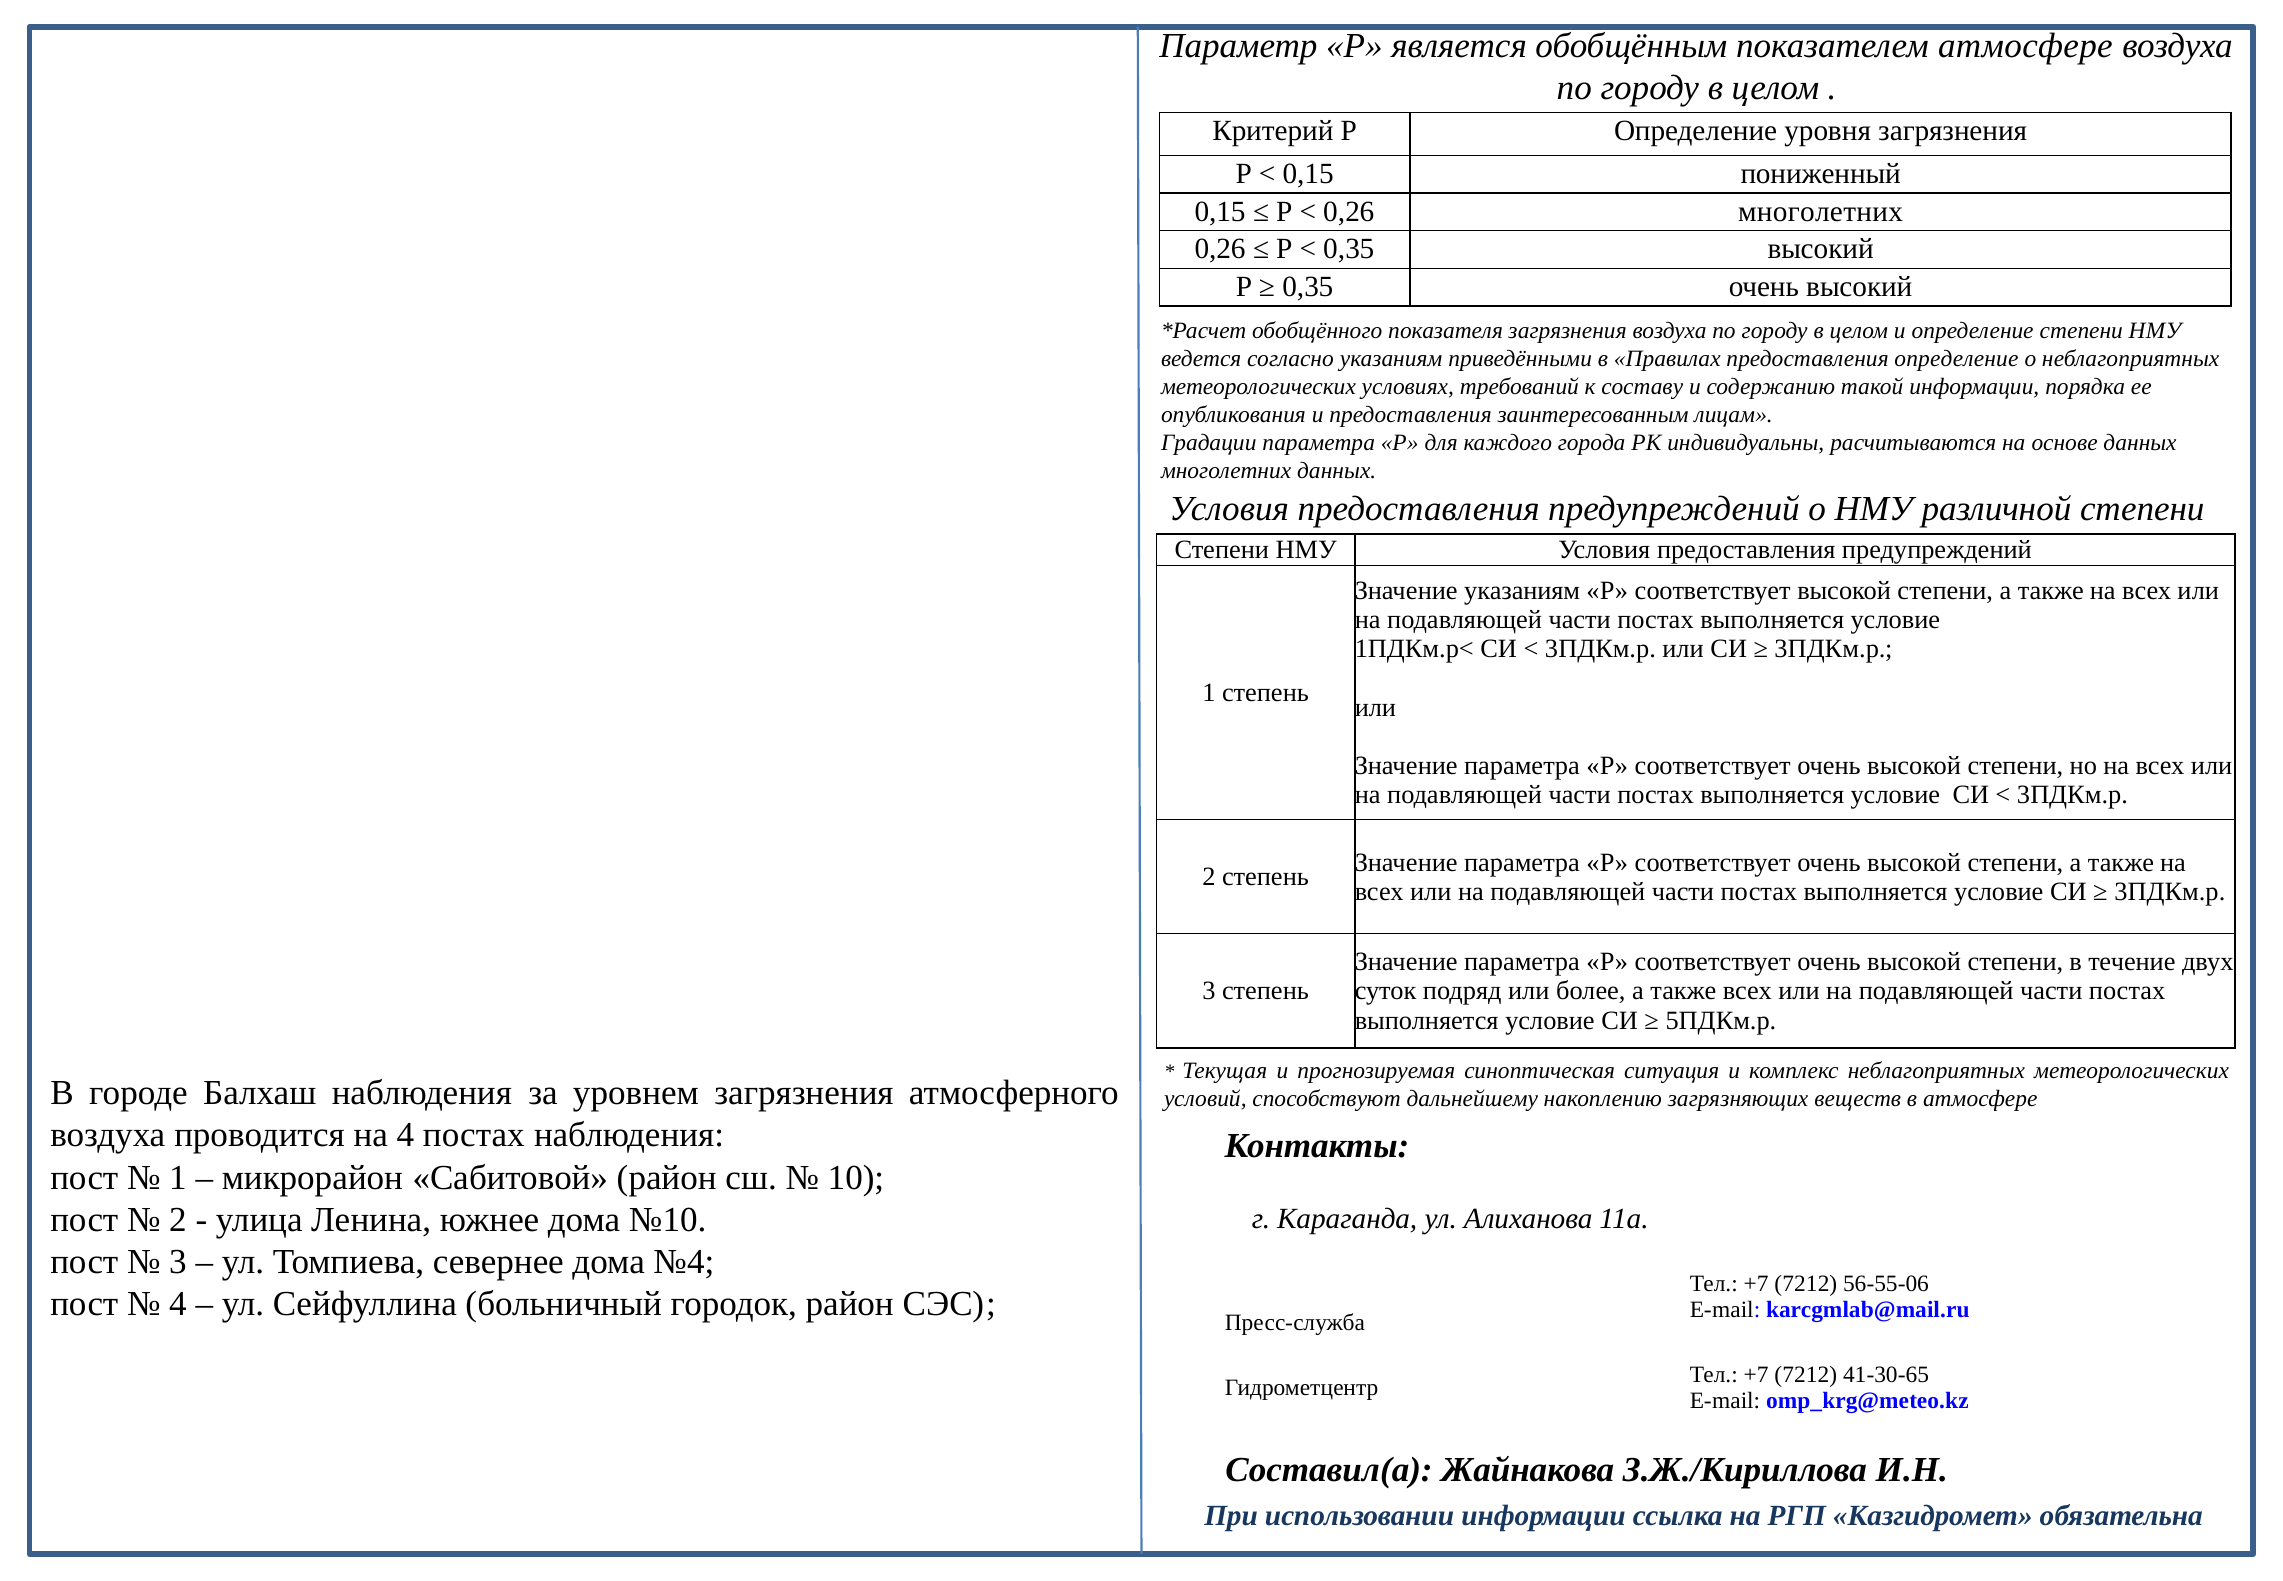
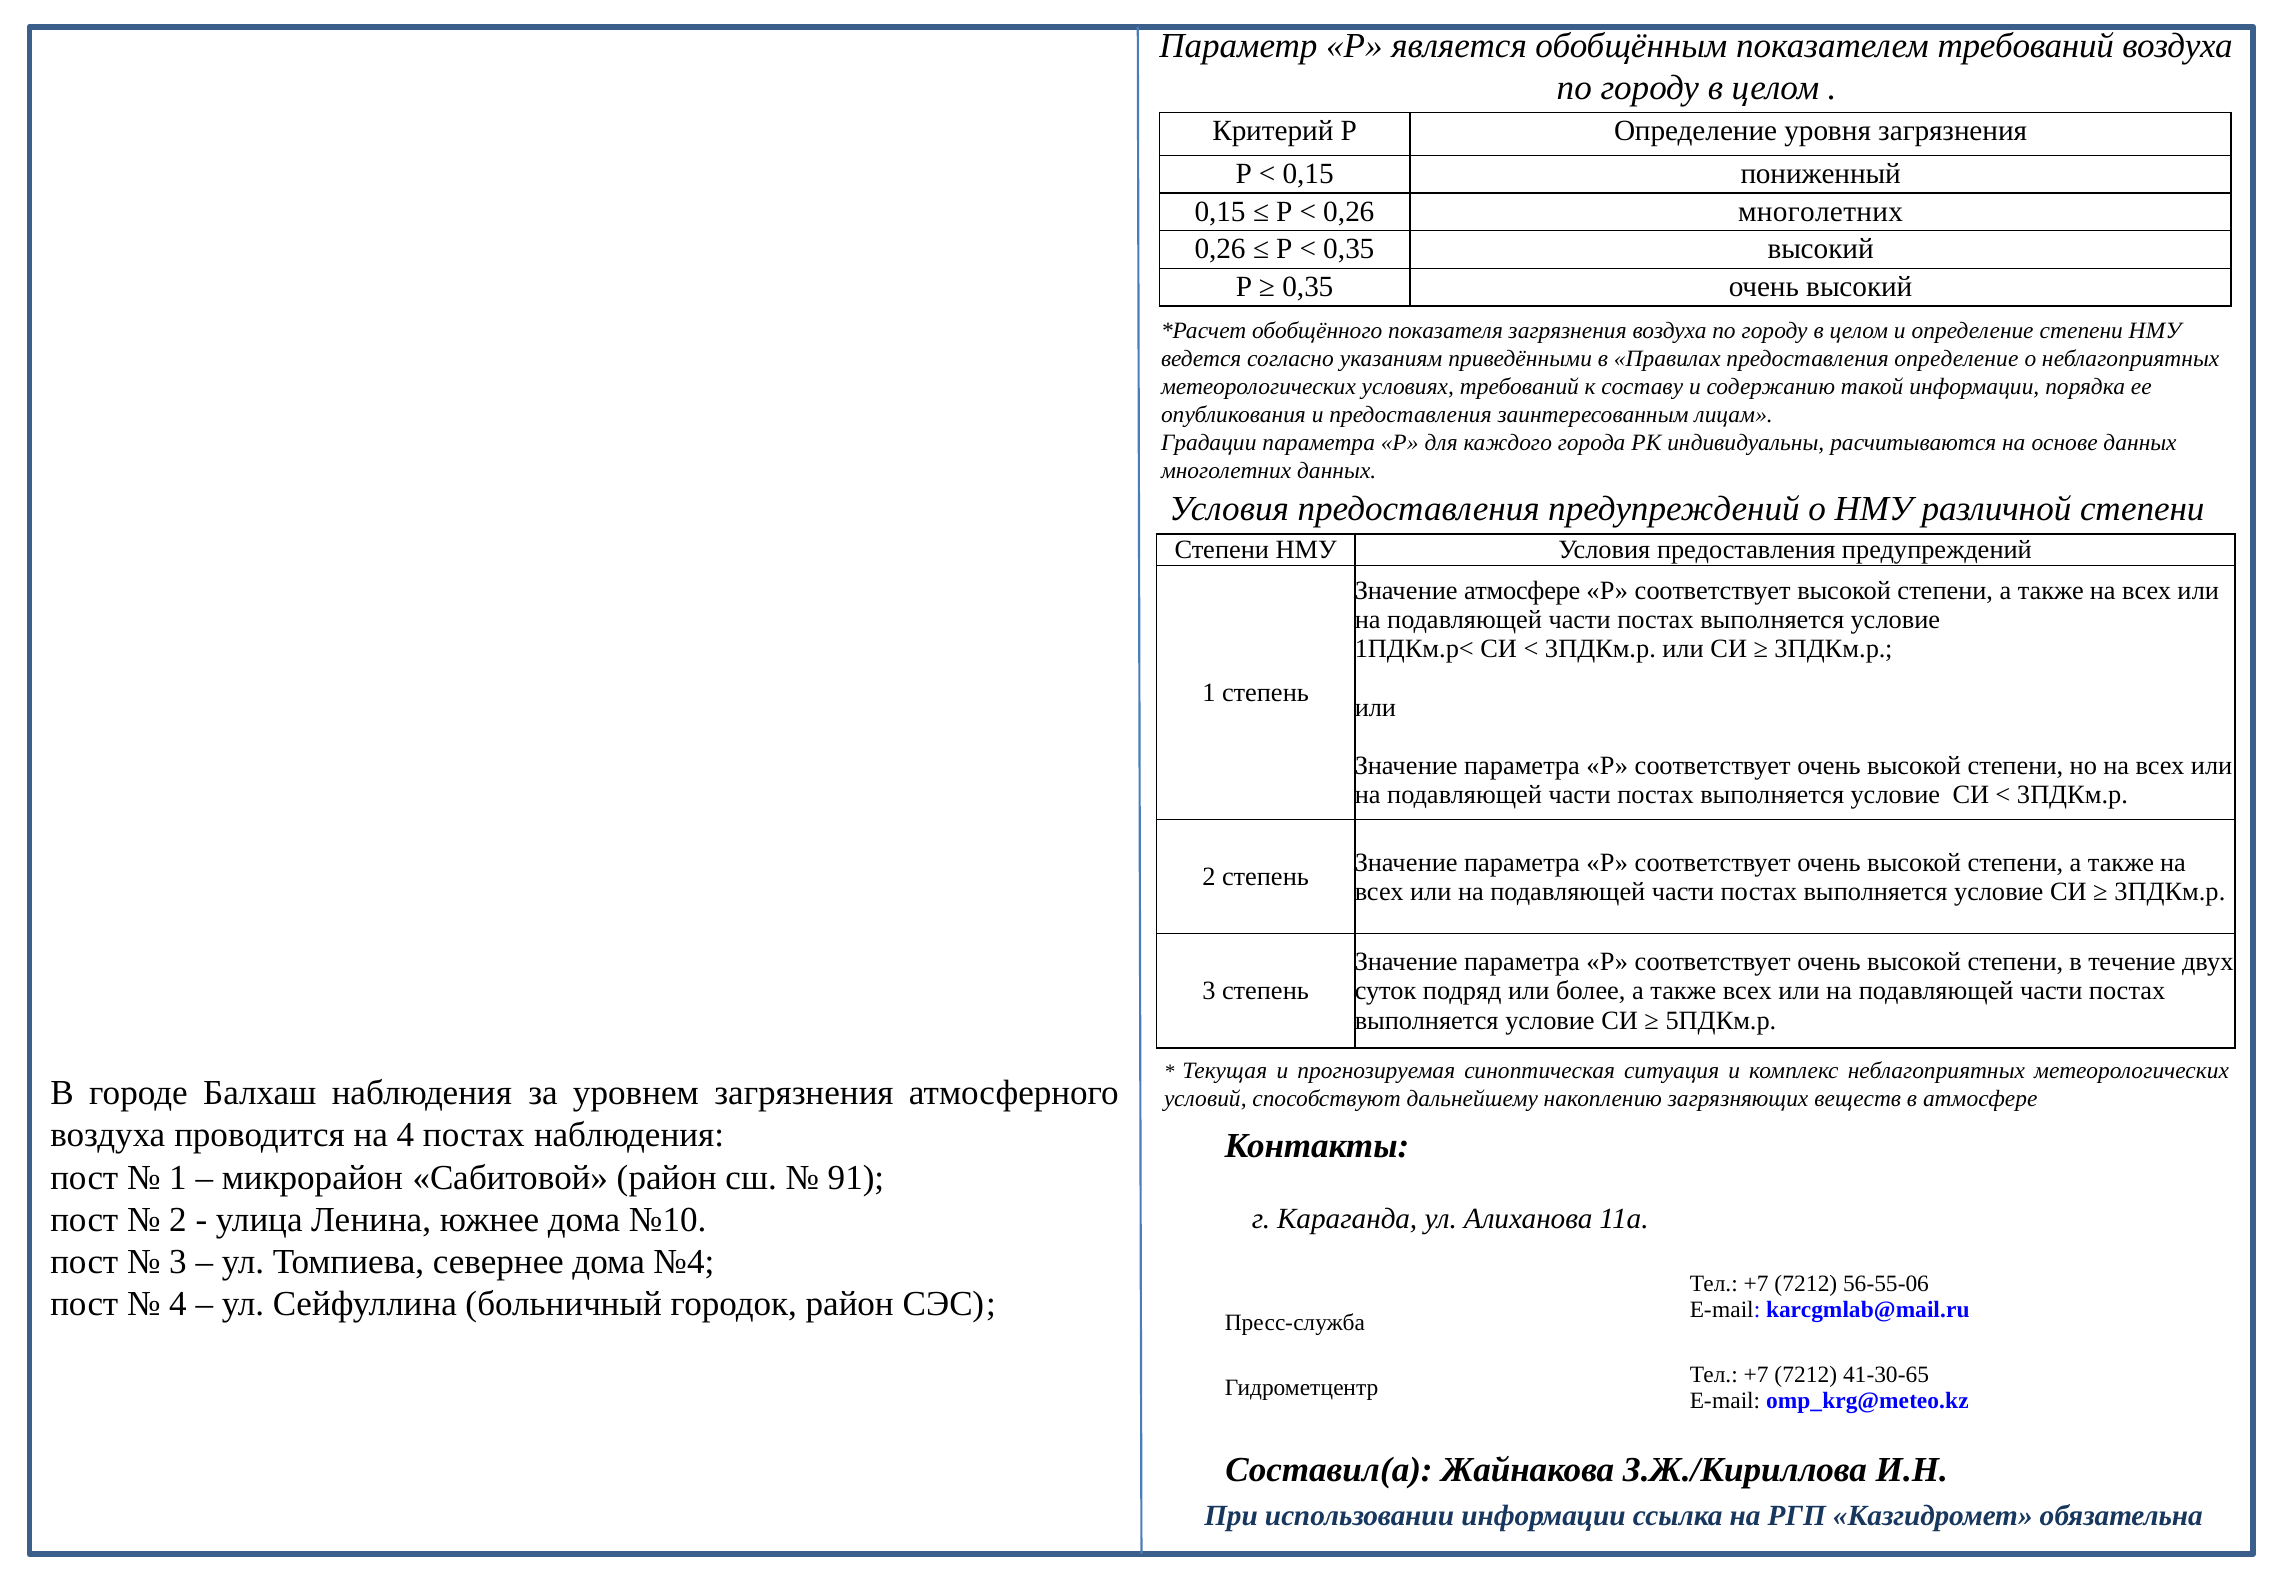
показателем атмосфере: атмосфере -> требований
Значение указаниям: указаниям -> атмосфере
10: 10 -> 91
